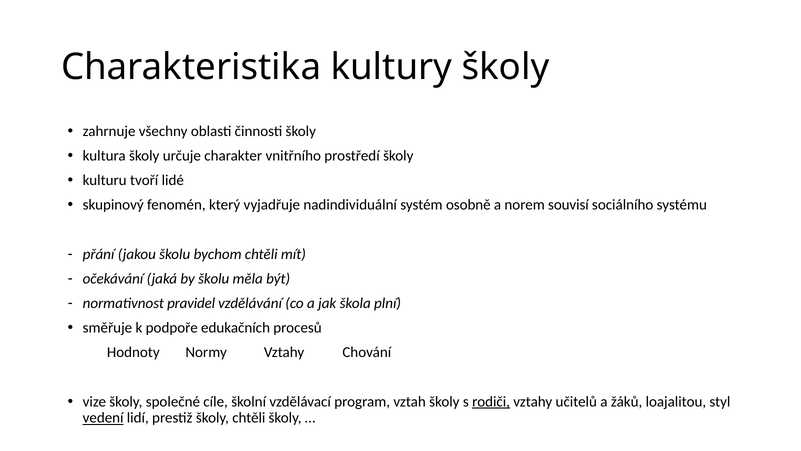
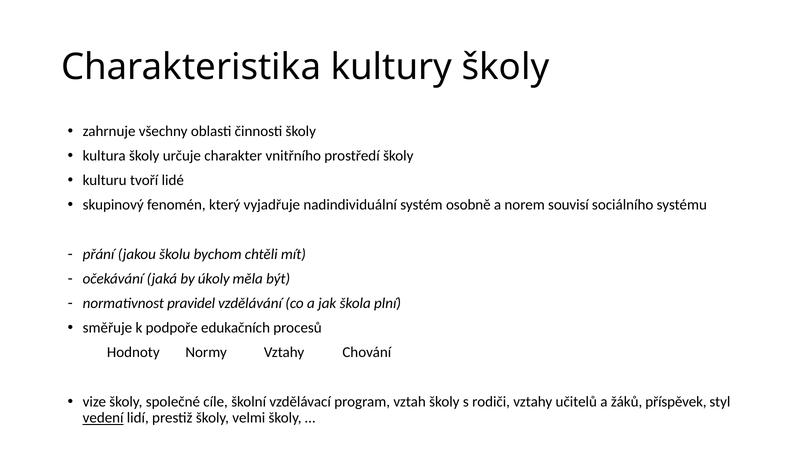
by školu: školu -> úkoly
rodiči underline: present -> none
loajalitou: loajalitou -> příspěvek
školy chtěli: chtěli -> velmi
